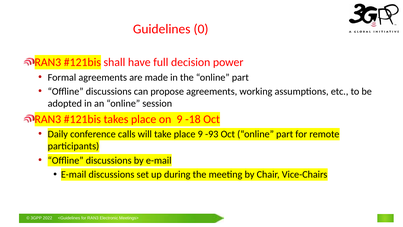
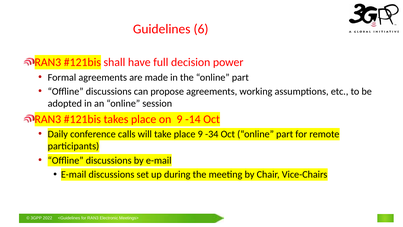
0: 0 -> 6
-18: -18 -> -14
-93: -93 -> -34
